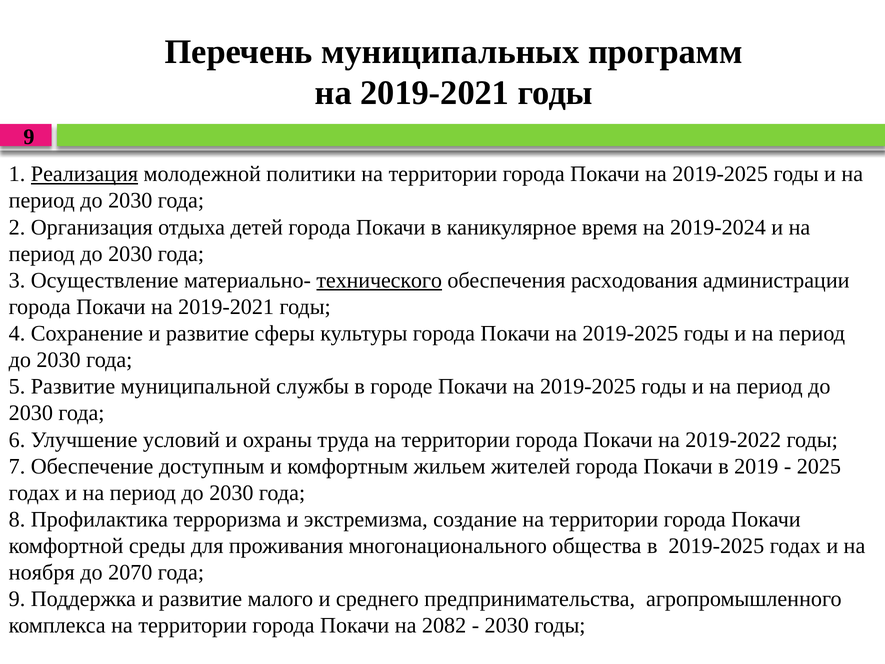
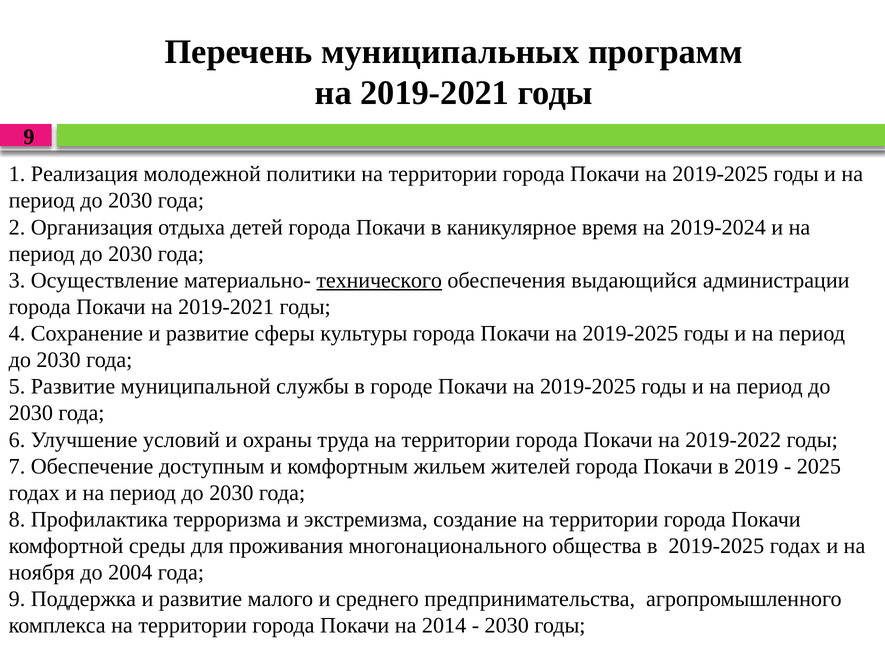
Реализация underline: present -> none
расходования: расходования -> выдающийся
2070: 2070 -> 2004
2082: 2082 -> 2014
